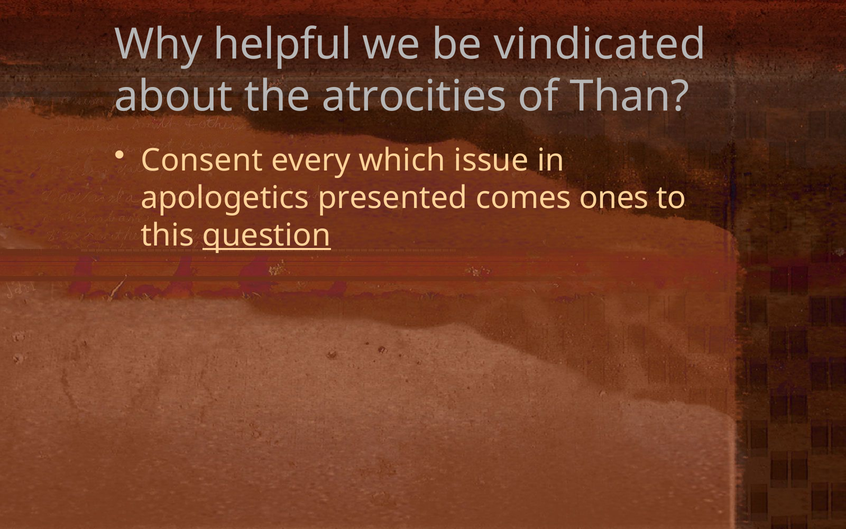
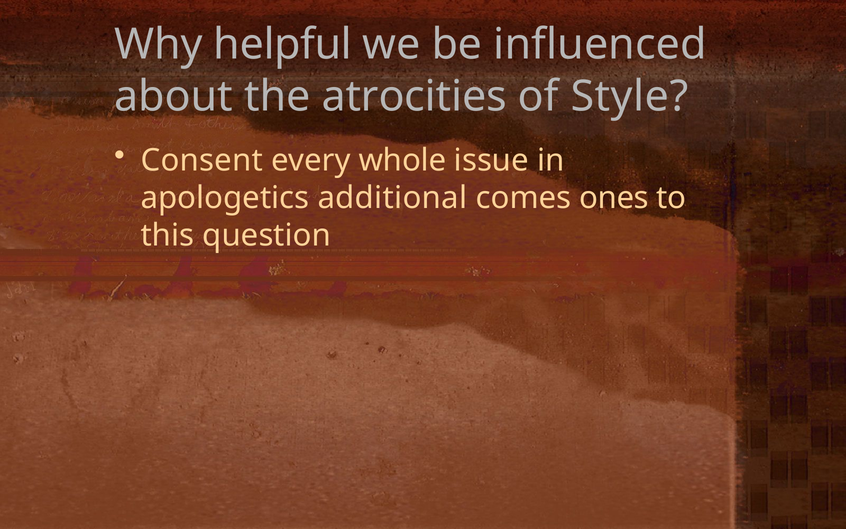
vindicated: vindicated -> influenced
Than: Than -> Style
which: which -> whole
presented: presented -> additional
question underline: present -> none
